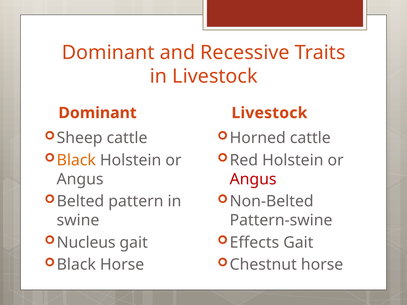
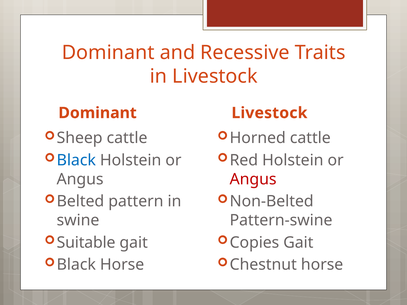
Black at (76, 160) colour: orange -> blue
Nucleus: Nucleus -> Suitable
Effects: Effects -> Copies
